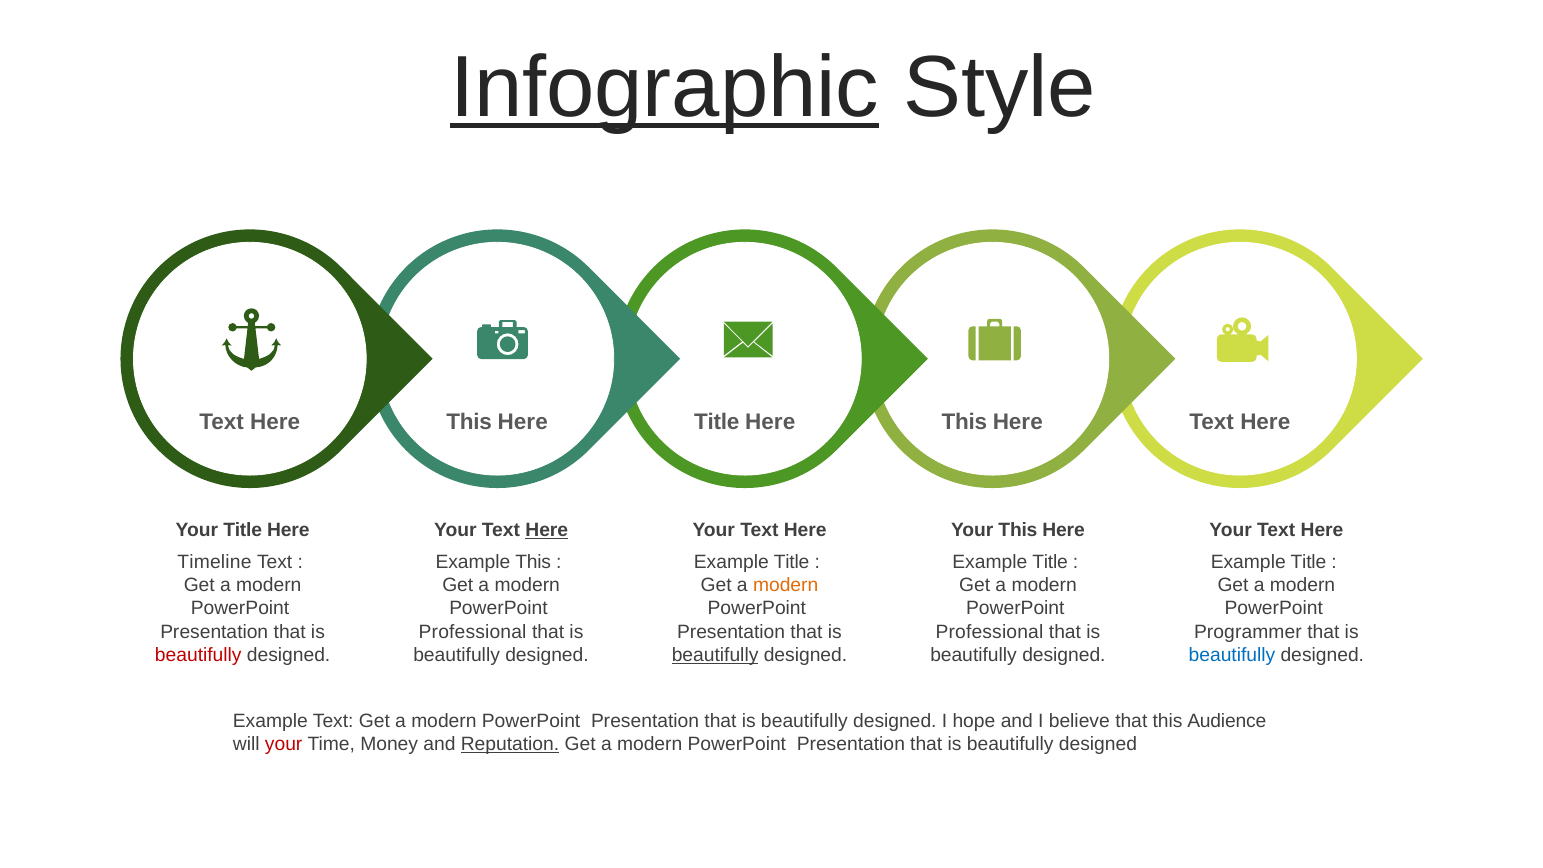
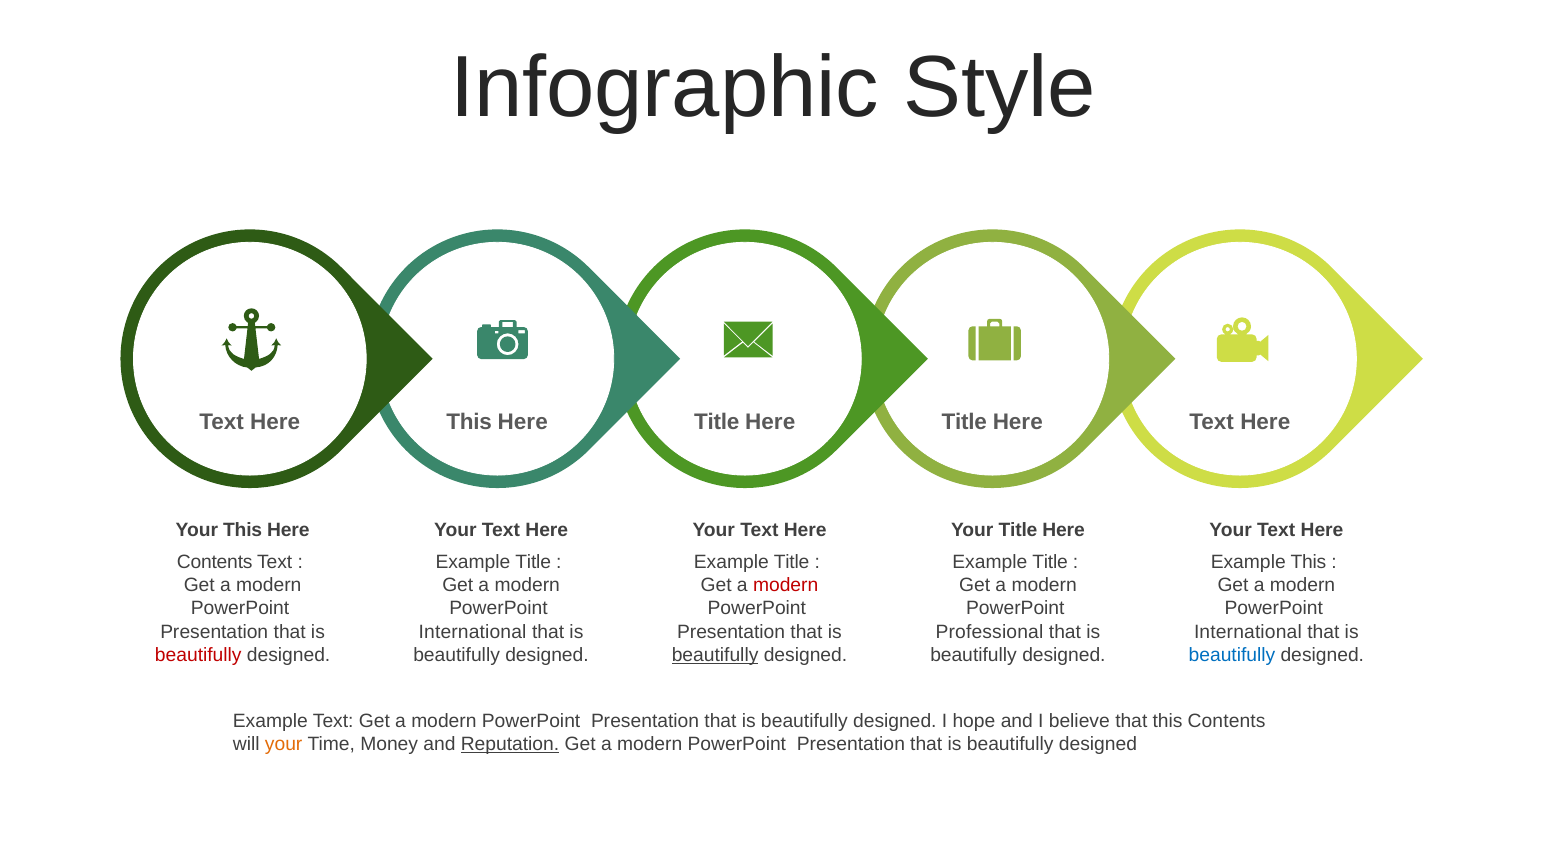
Infographic underline: present -> none
This at (964, 422): This -> Title
Your Title: Title -> This
Here at (547, 530) underline: present -> none
Your This: This -> Title
Timeline at (214, 562): Timeline -> Contents
This at (533, 562): This -> Title
Title at (1308, 562): Title -> This
modern at (786, 585) colour: orange -> red
Professional at (473, 632): Professional -> International
Programmer at (1248, 632): Programmer -> International
this Audience: Audience -> Contents
your at (284, 744) colour: red -> orange
